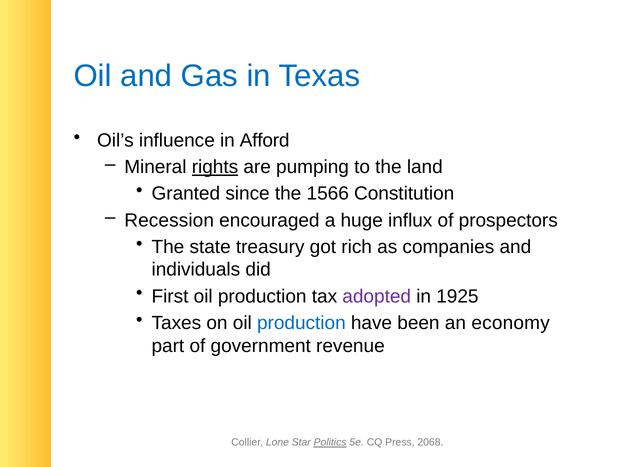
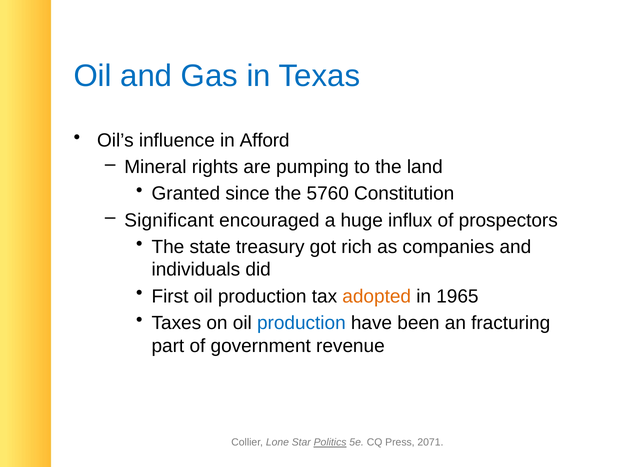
rights underline: present -> none
1566: 1566 -> 5760
Recession: Recession -> Significant
adopted colour: purple -> orange
1925: 1925 -> 1965
economy: economy -> fracturing
2068: 2068 -> 2071
